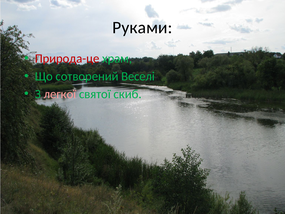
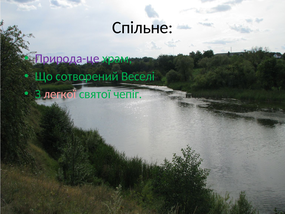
Руками: Руками -> Спільне
Природа-це colour: red -> purple
скиб: скиб -> чепіг
